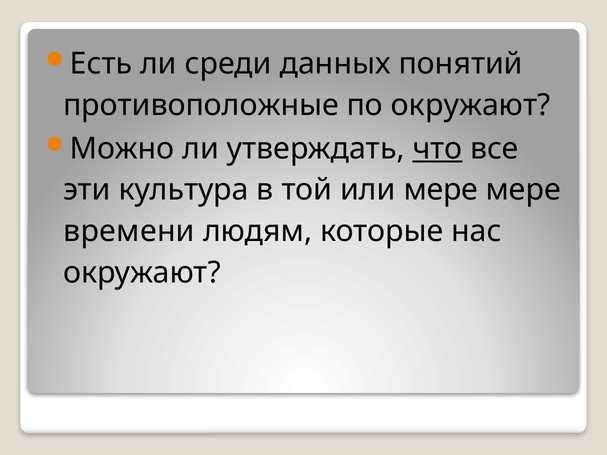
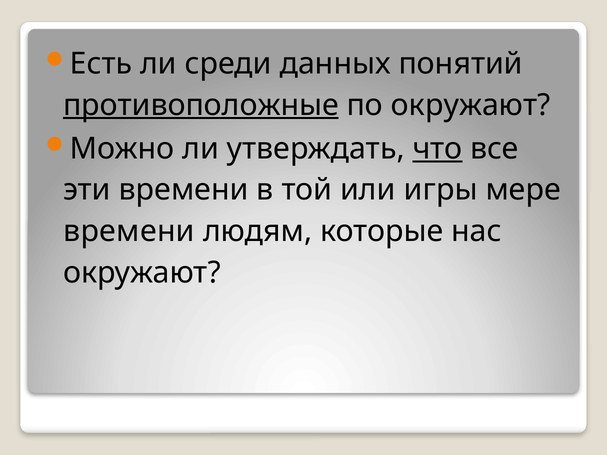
противоположные underline: none -> present
эти культура: культура -> времени
или мере: мере -> игры
